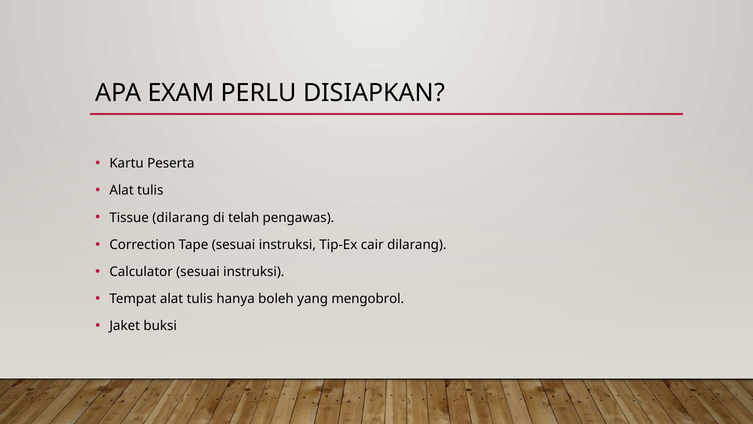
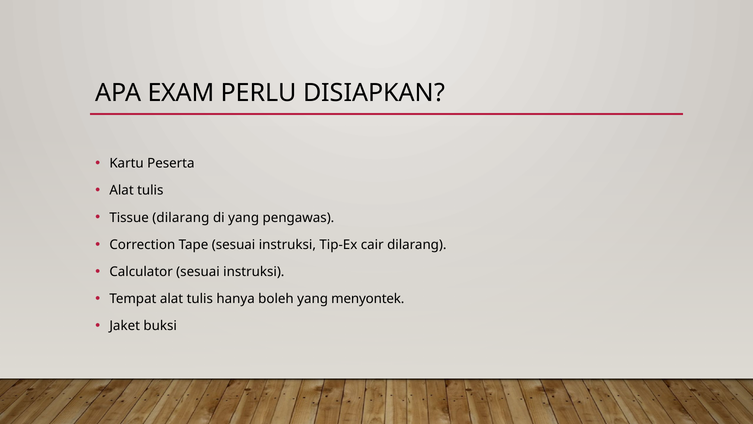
di telah: telah -> yang
mengobrol: mengobrol -> menyontek
